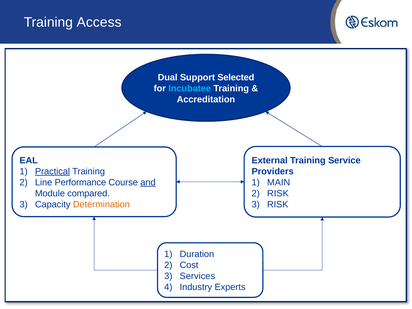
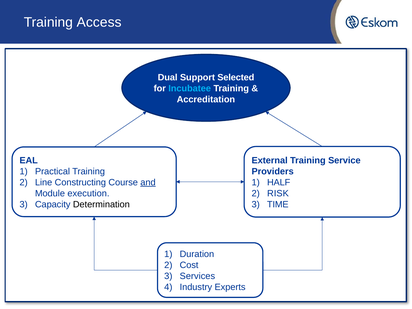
Practical underline: present -> none
Performance: Performance -> Constructing
MAIN: MAIN -> HALF
compared: compared -> execution
Determination colour: orange -> black
RISK at (278, 204): RISK -> TIME
